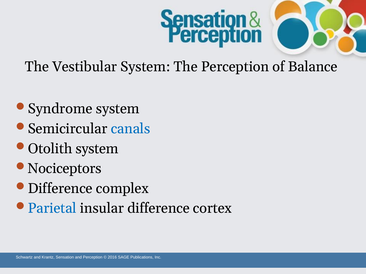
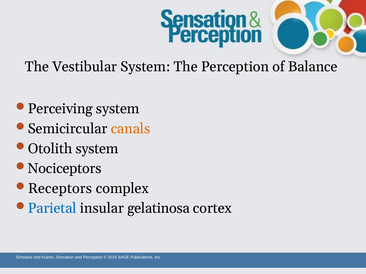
Syndrome: Syndrome -> Perceiving
canals colour: blue -> orange
Difference at (60, 189): Difference -> Receptors
insular difference: difference -> gelatinosa
